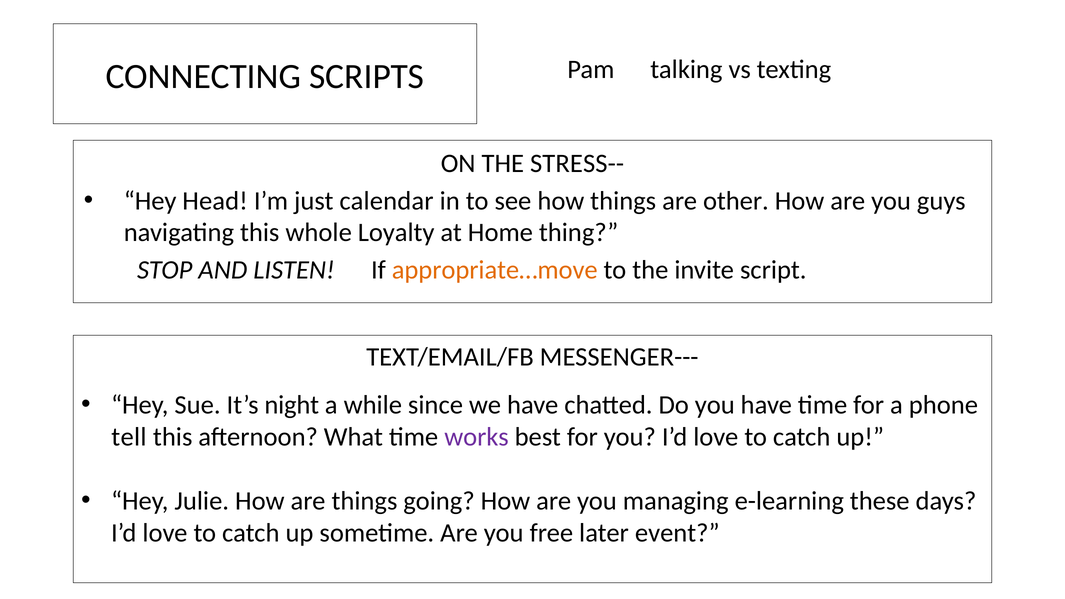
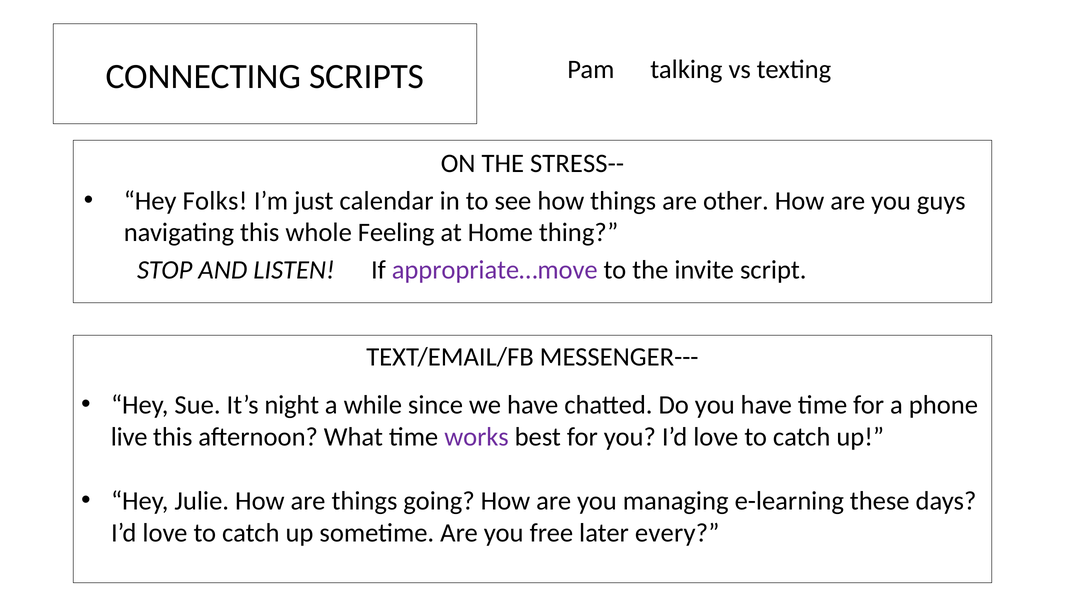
Head: Head -> Folks
Loyalty: Loyalty -> Feeling
appropriate…move colour: orange -> purple
tell: tell -> live
event: event -> every
